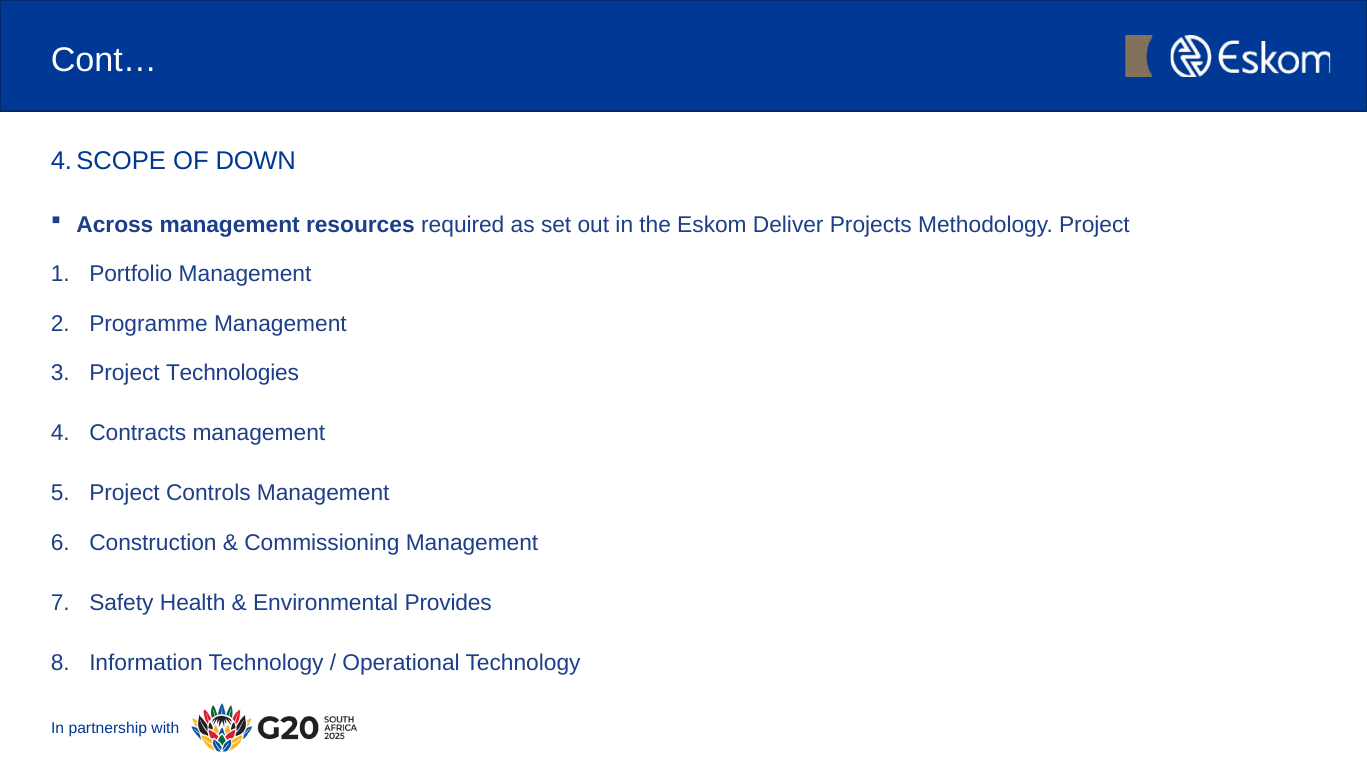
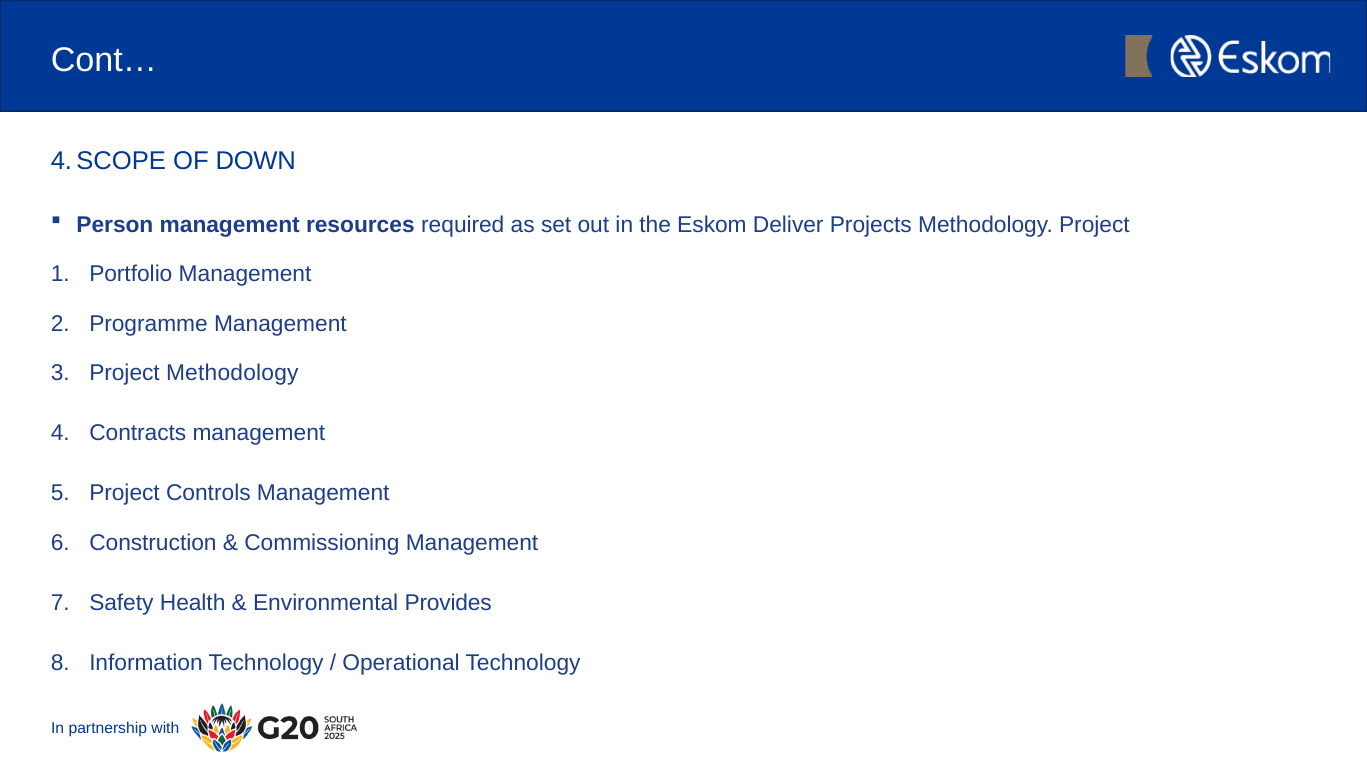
Across: Across -> Person
Project Technologies: Technologies -> Methodology
